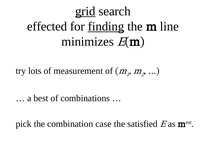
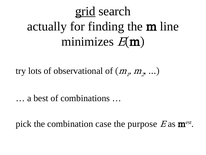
effected: effected -> actually
finding underline: present -> none
measurement: measurement -> observational
satisfied: satisfied -> purpose
